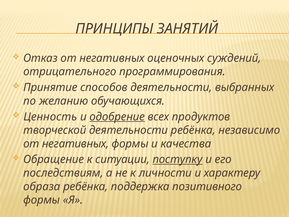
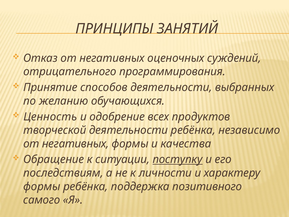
одобрение underline: present -> none
образа at (42, 186): образа -> формы
формы at (42, 200): формы -> самого
